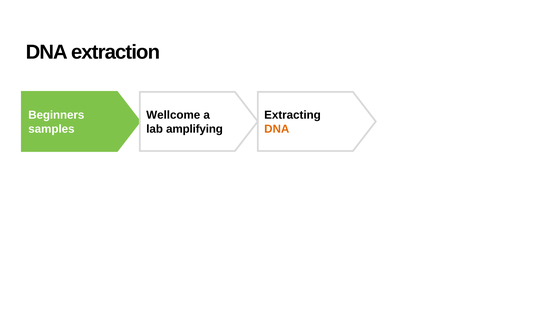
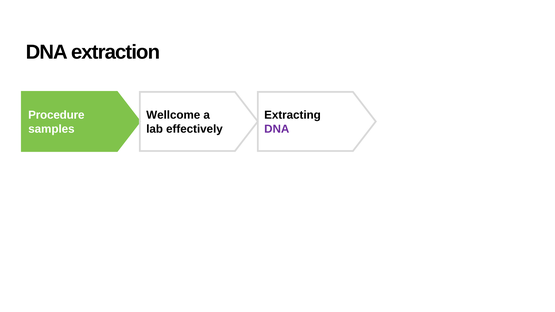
Beginners: Beginners -> Procedure
amplifying: amplifying -> effectively
DNA at (277, 129) colour: orange -> purple
